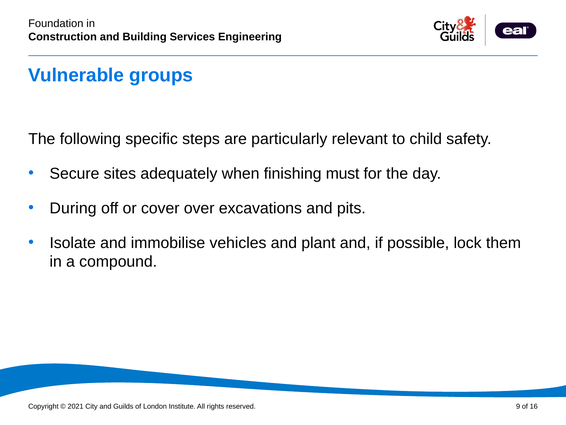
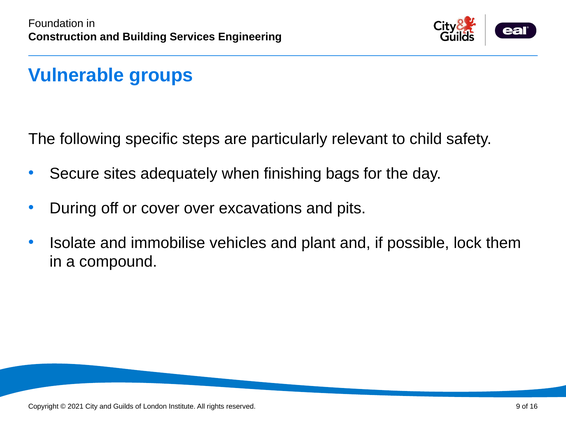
must: must -> bags
